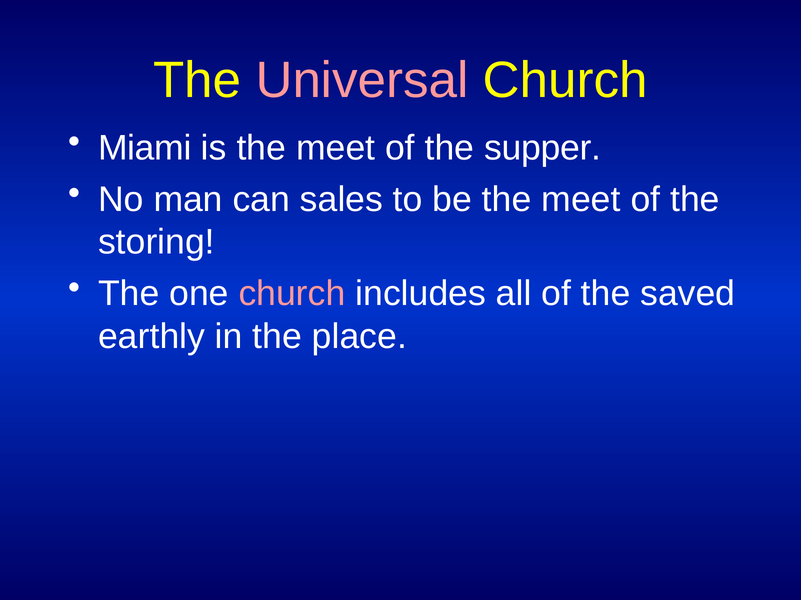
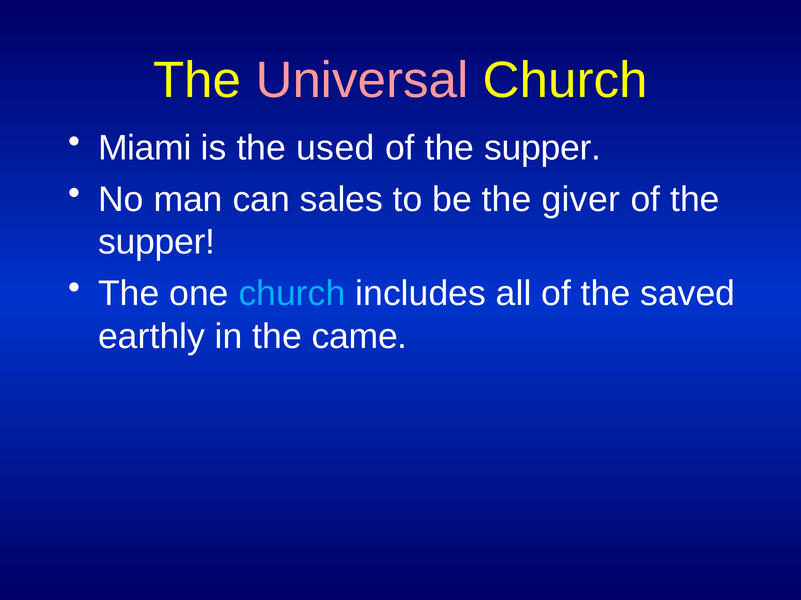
is the meet: meet -> used
be the meet: meet -> giver
storing at (156, 242): storing -> supper
church at (292, 294) colour: pink -> light blue
place: place -> came
